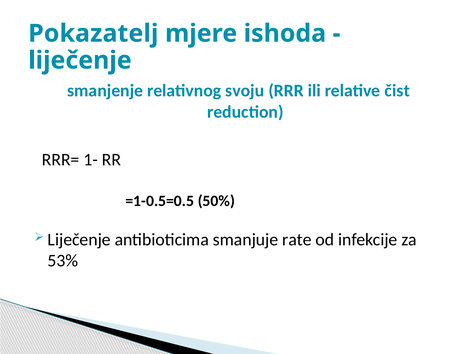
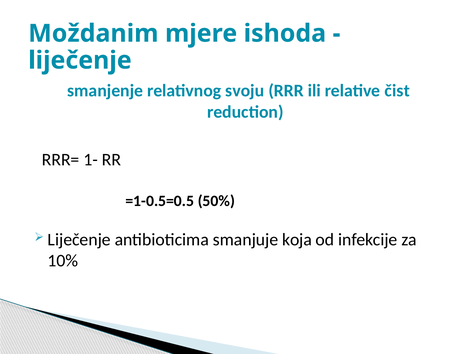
Pokazatelj: Pokazatelj -> Moždanim
rate: rate -> koja
53%: 53% -> 10%
